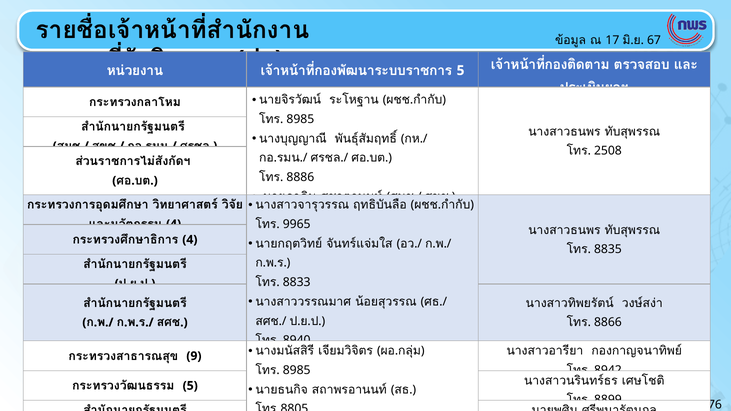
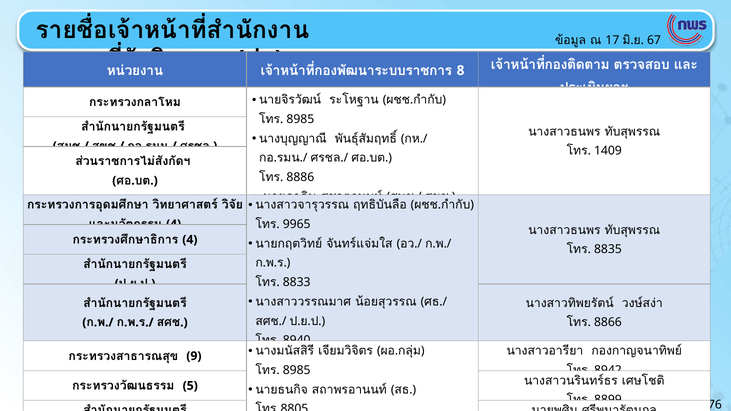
5 at (461, 71): 5 -> 8
2508: 2508 -> 1409
